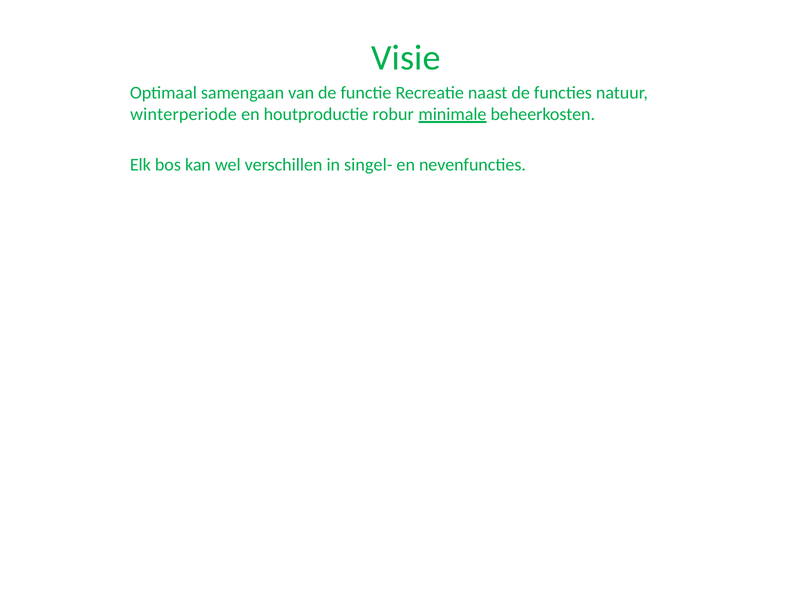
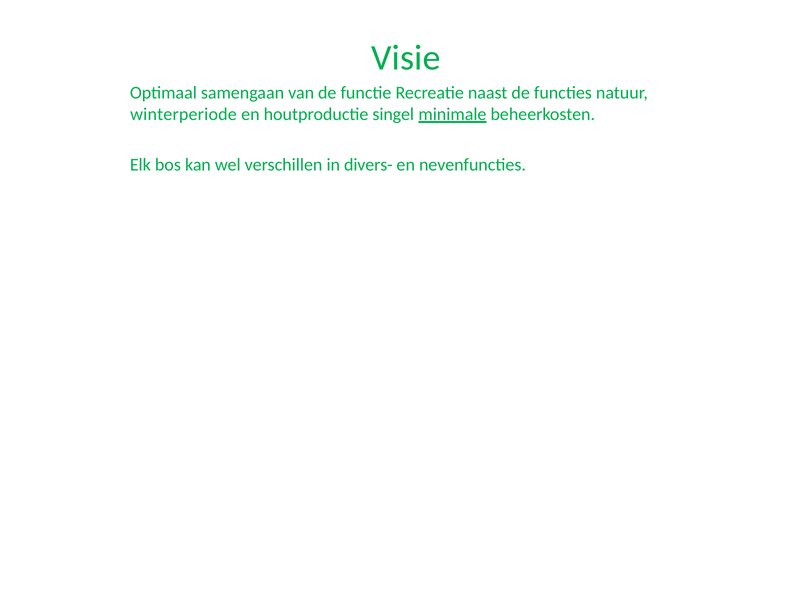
robur: robur -> singel
singel-: singel- -> divers-
